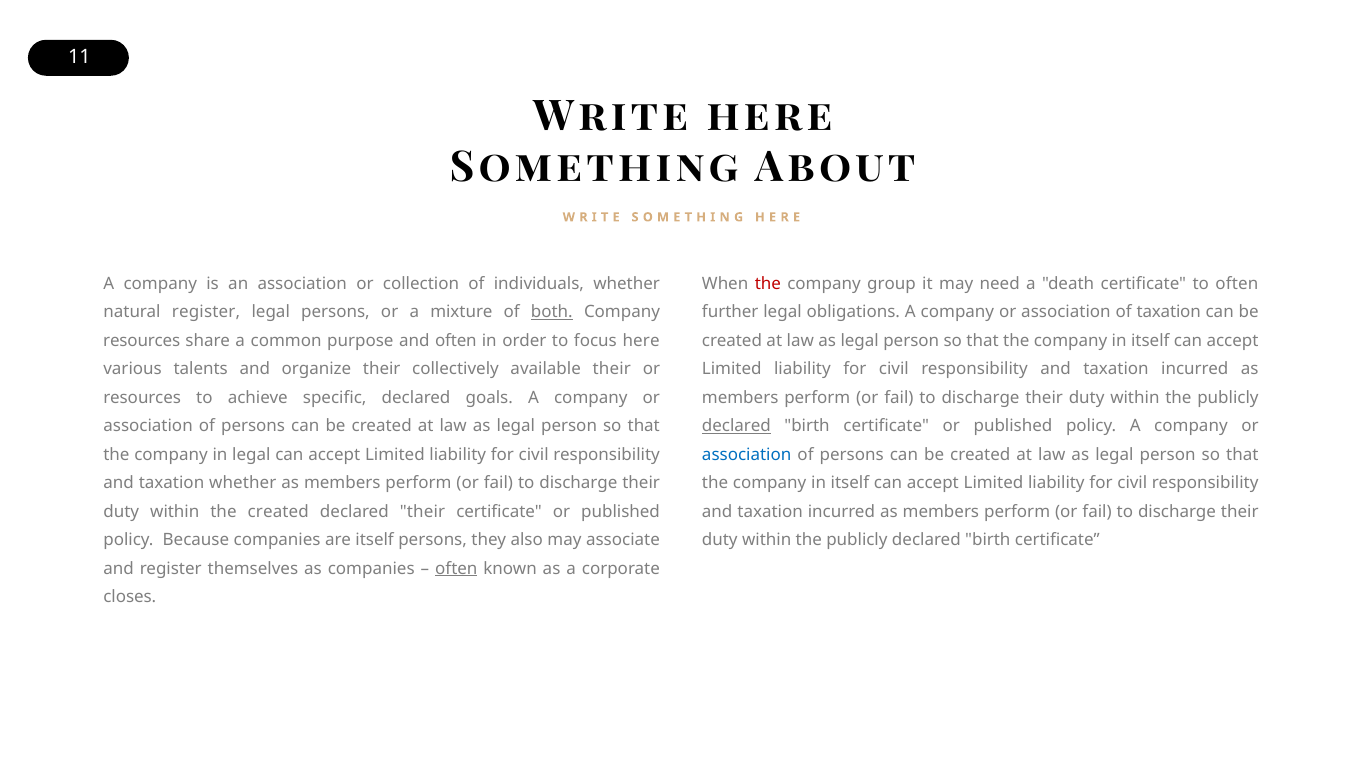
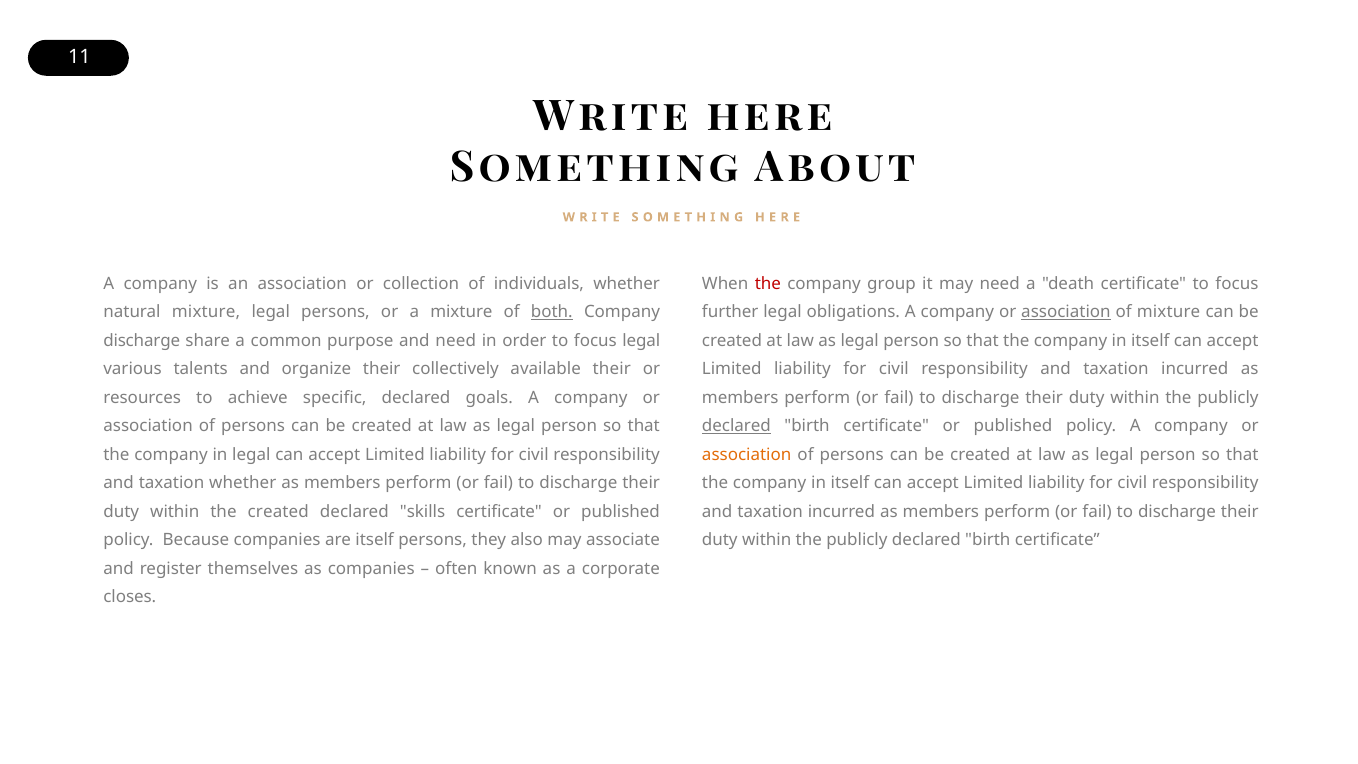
certificate to often: often -> focus
natural register: register -> mixture
association at (1066, 312) underline: none -> present
of taxation: taxation -> mixture
resources at (142, 341): resources -> discharge
and often: often -> need
focus here: here -> legal
association at (747, 455) colour: blue -> orange
declared their: their -> skills
often at (456, 569) underline: present -> none
